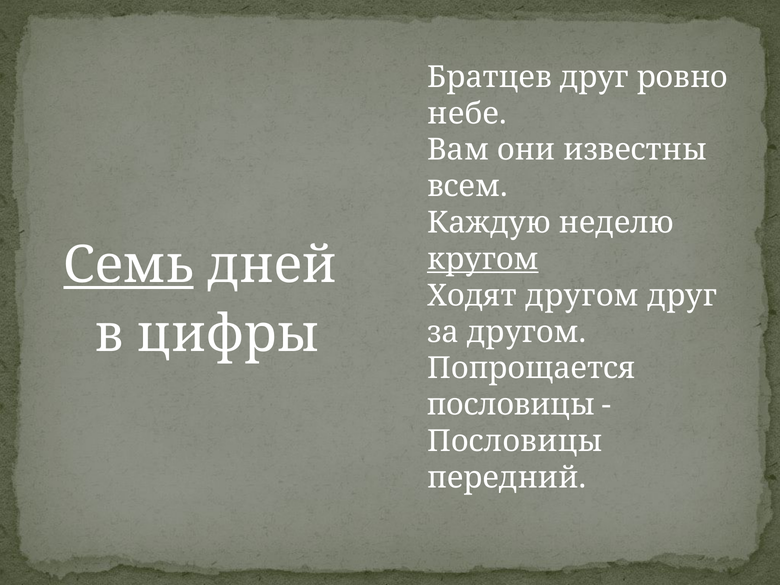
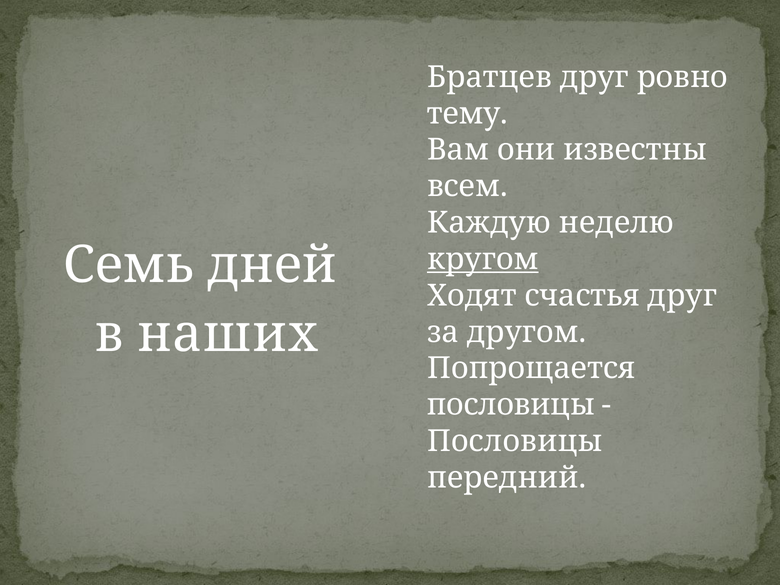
небе: небе -> тему
Семь underline: present -> none
Ходят другом: другом -> счастья
цифры: цифры -> наших
